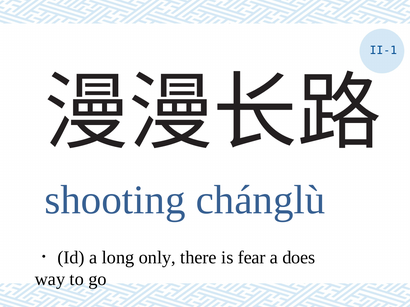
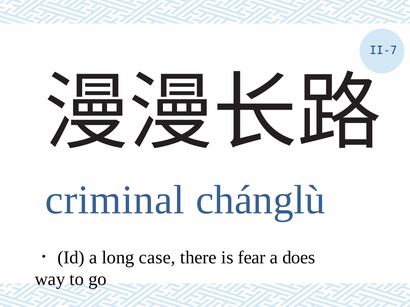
II-1: II-1 -> II-7
shooting: shooting -> criminal
only: only -> case
